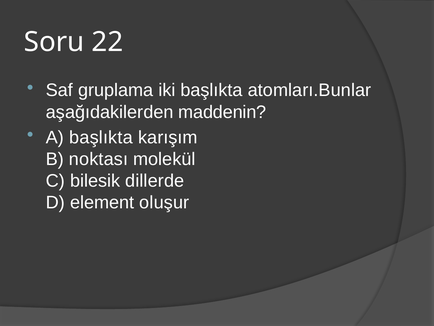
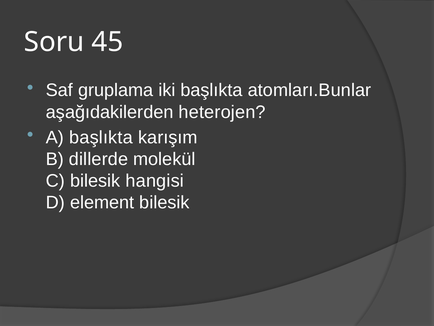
22: 22 -> 45
maddenin: maddenin -> heterojen
noktası: noktası -> dillerde
dillerde: dillerde -> hangisi
element oluşur: oluşur -> bilesik
